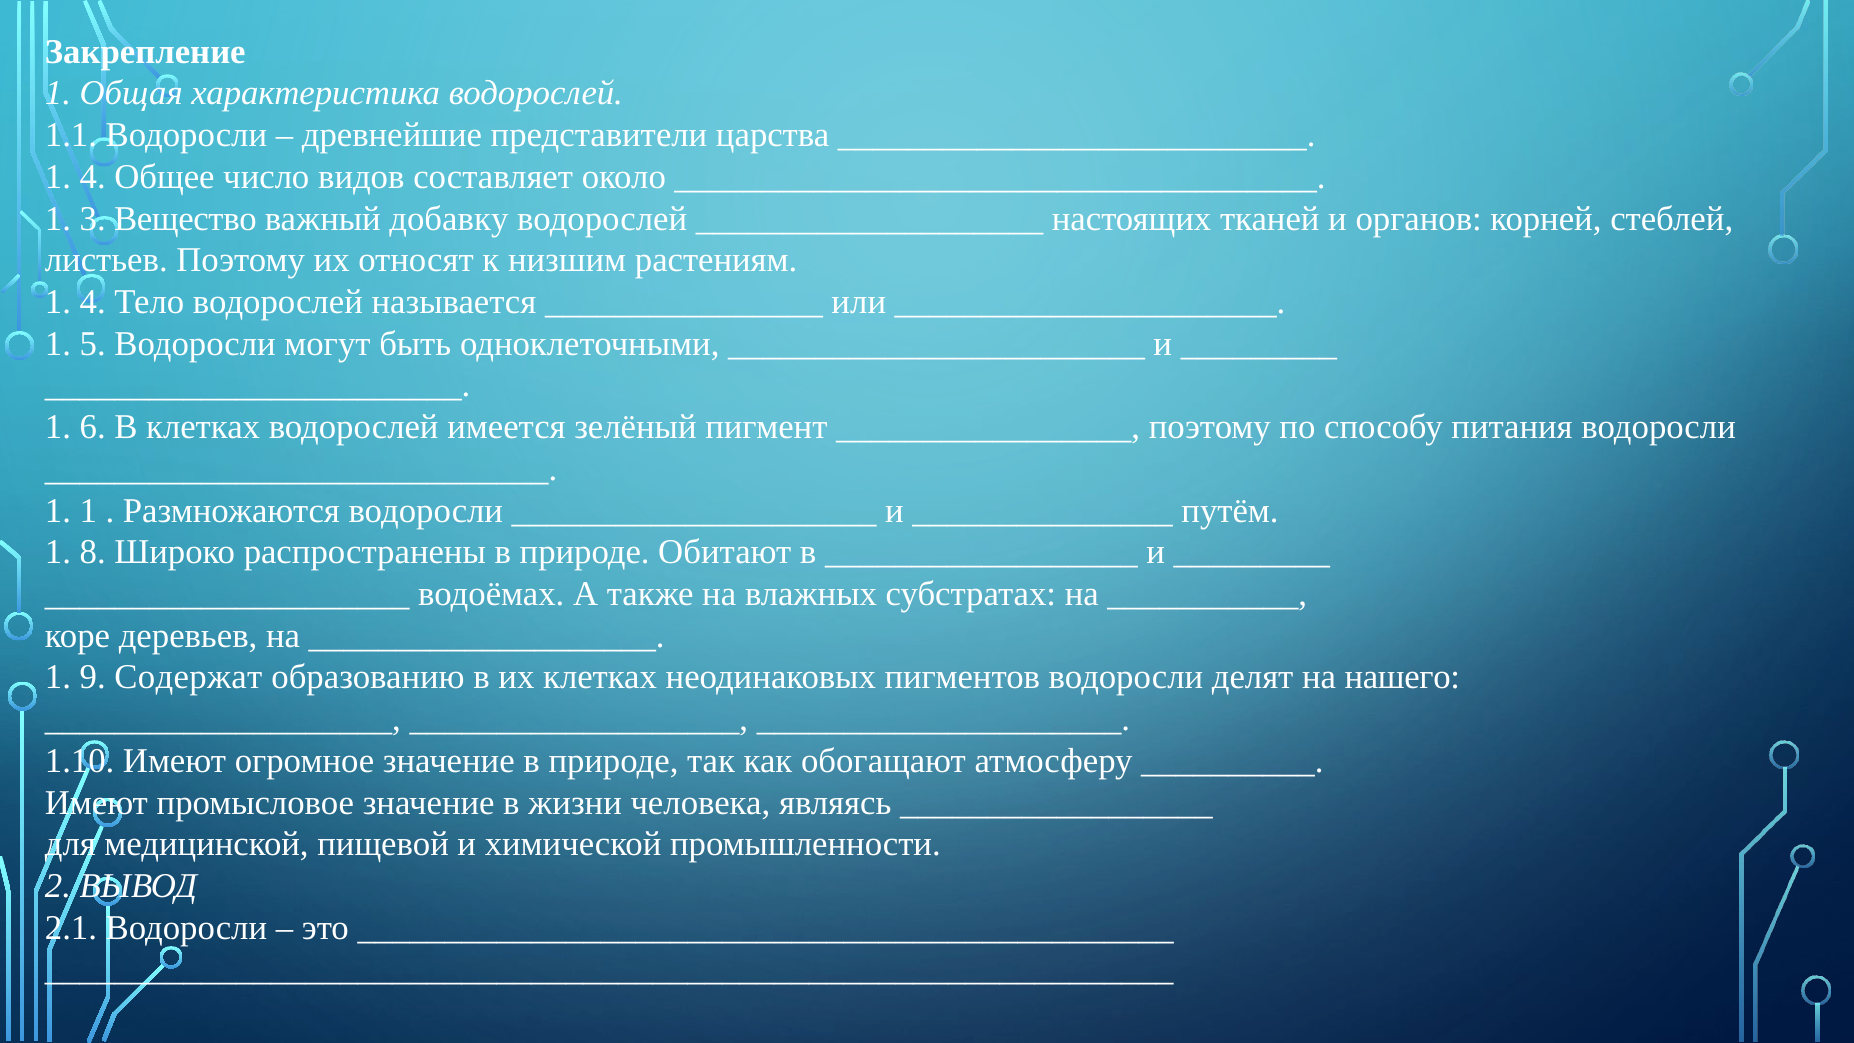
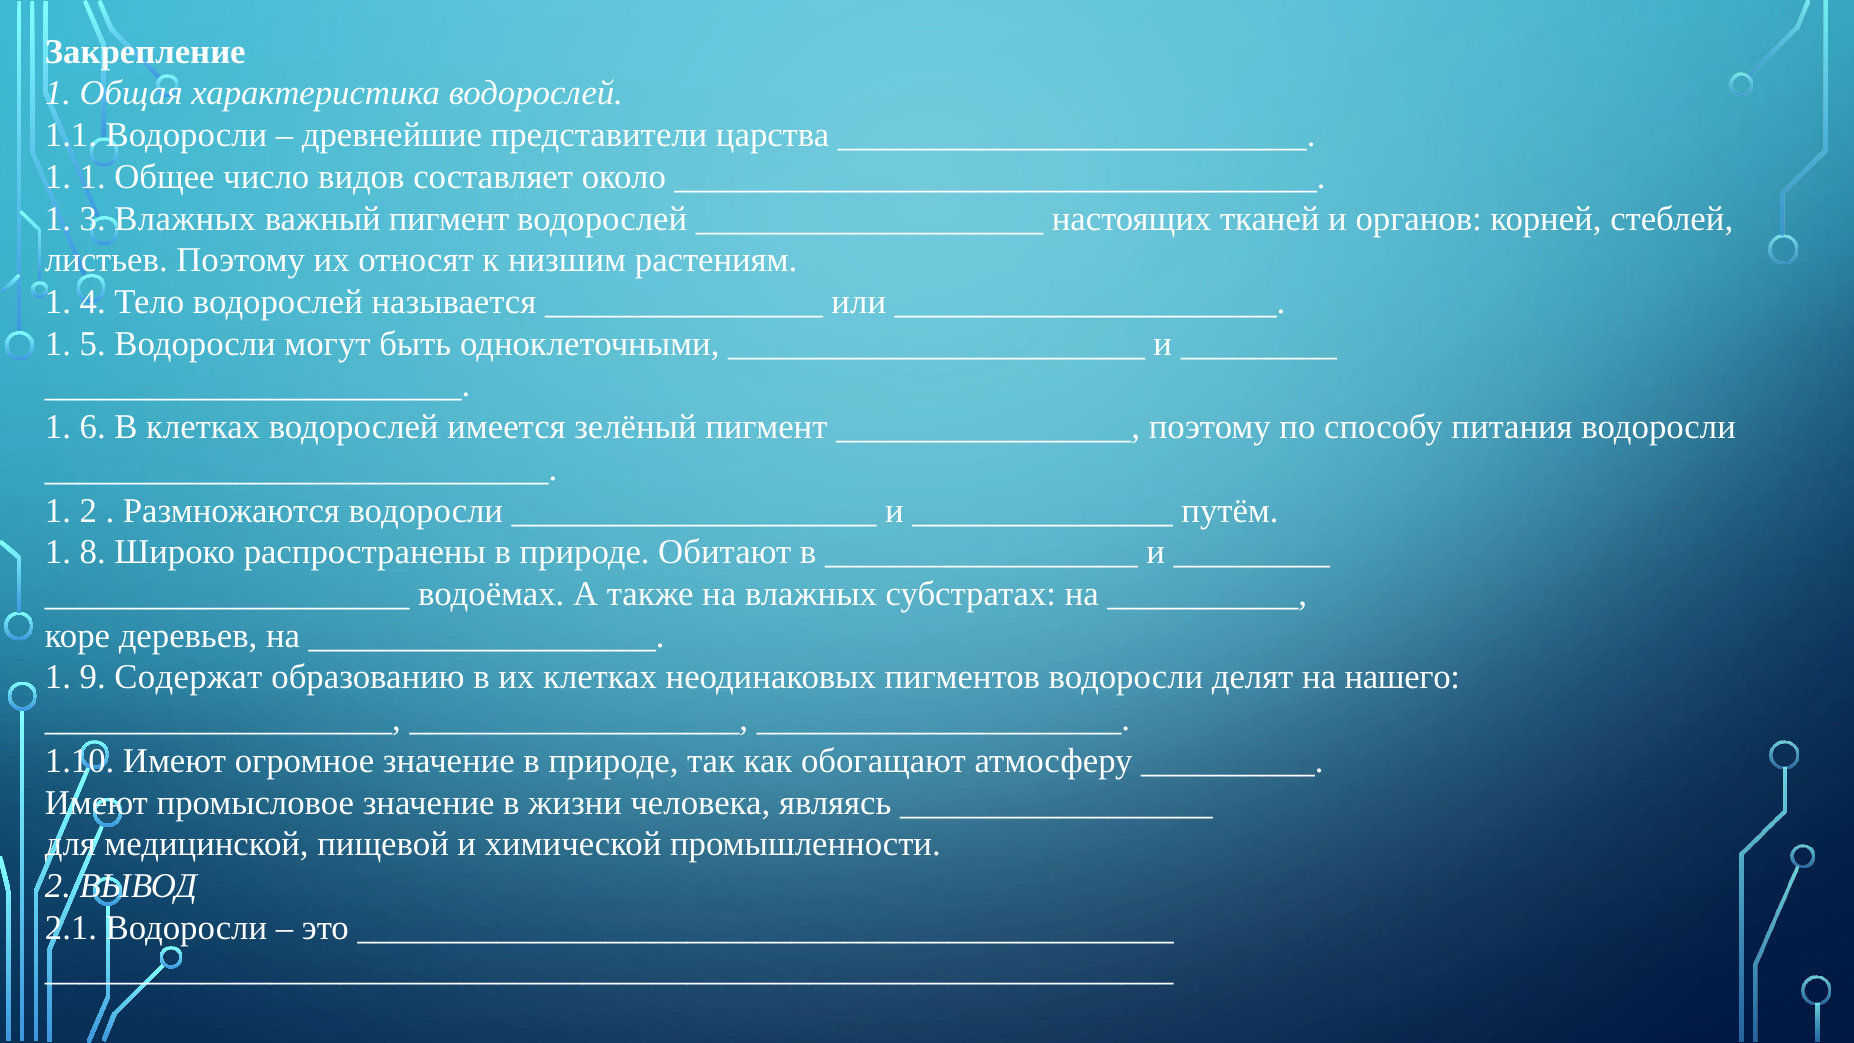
4 at (93, 177): 4 -> 1
3 Вещество: Вещество -> Влажных
важный добавку: добавку -> пигмент
1 1: 1 -> 2
